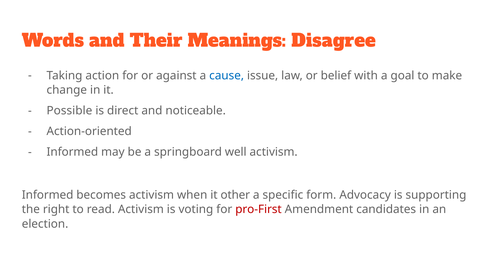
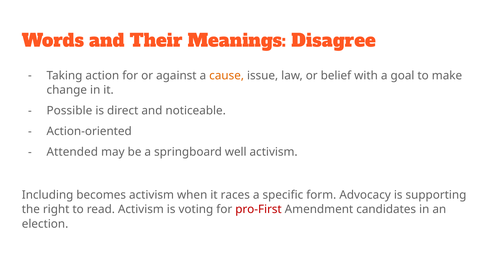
cause colour: blue -> orange
Informed at (72, 152): Informed -> Attended
Informed at (48, 195): Informed -> Including
other: other -> races
